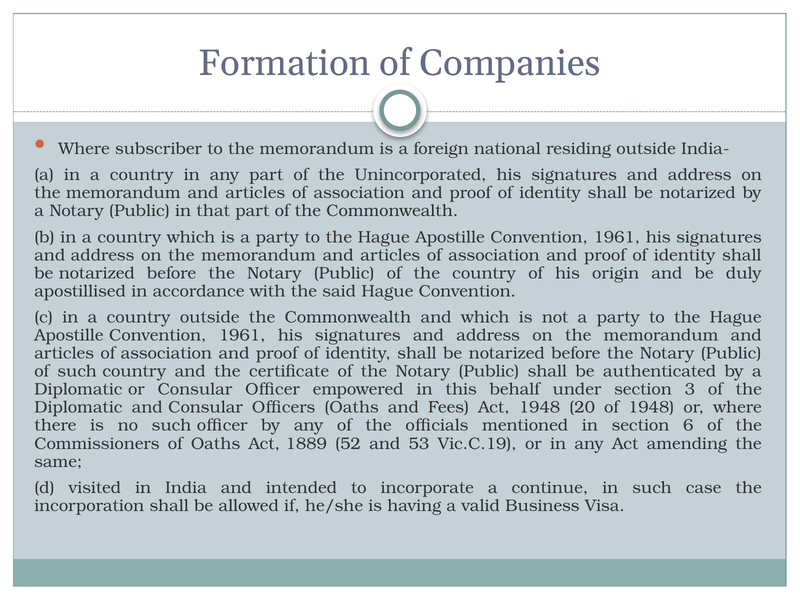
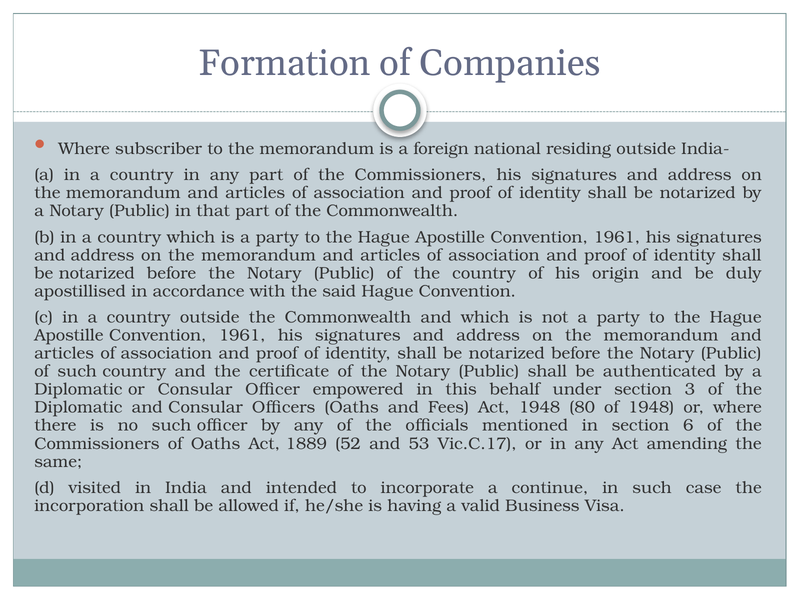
part of the Unincorporated: Unincorporated -> Commissioners
20: 20 -> 80
Vic.C.19: Vic.C.19 -> Vic.C.17
